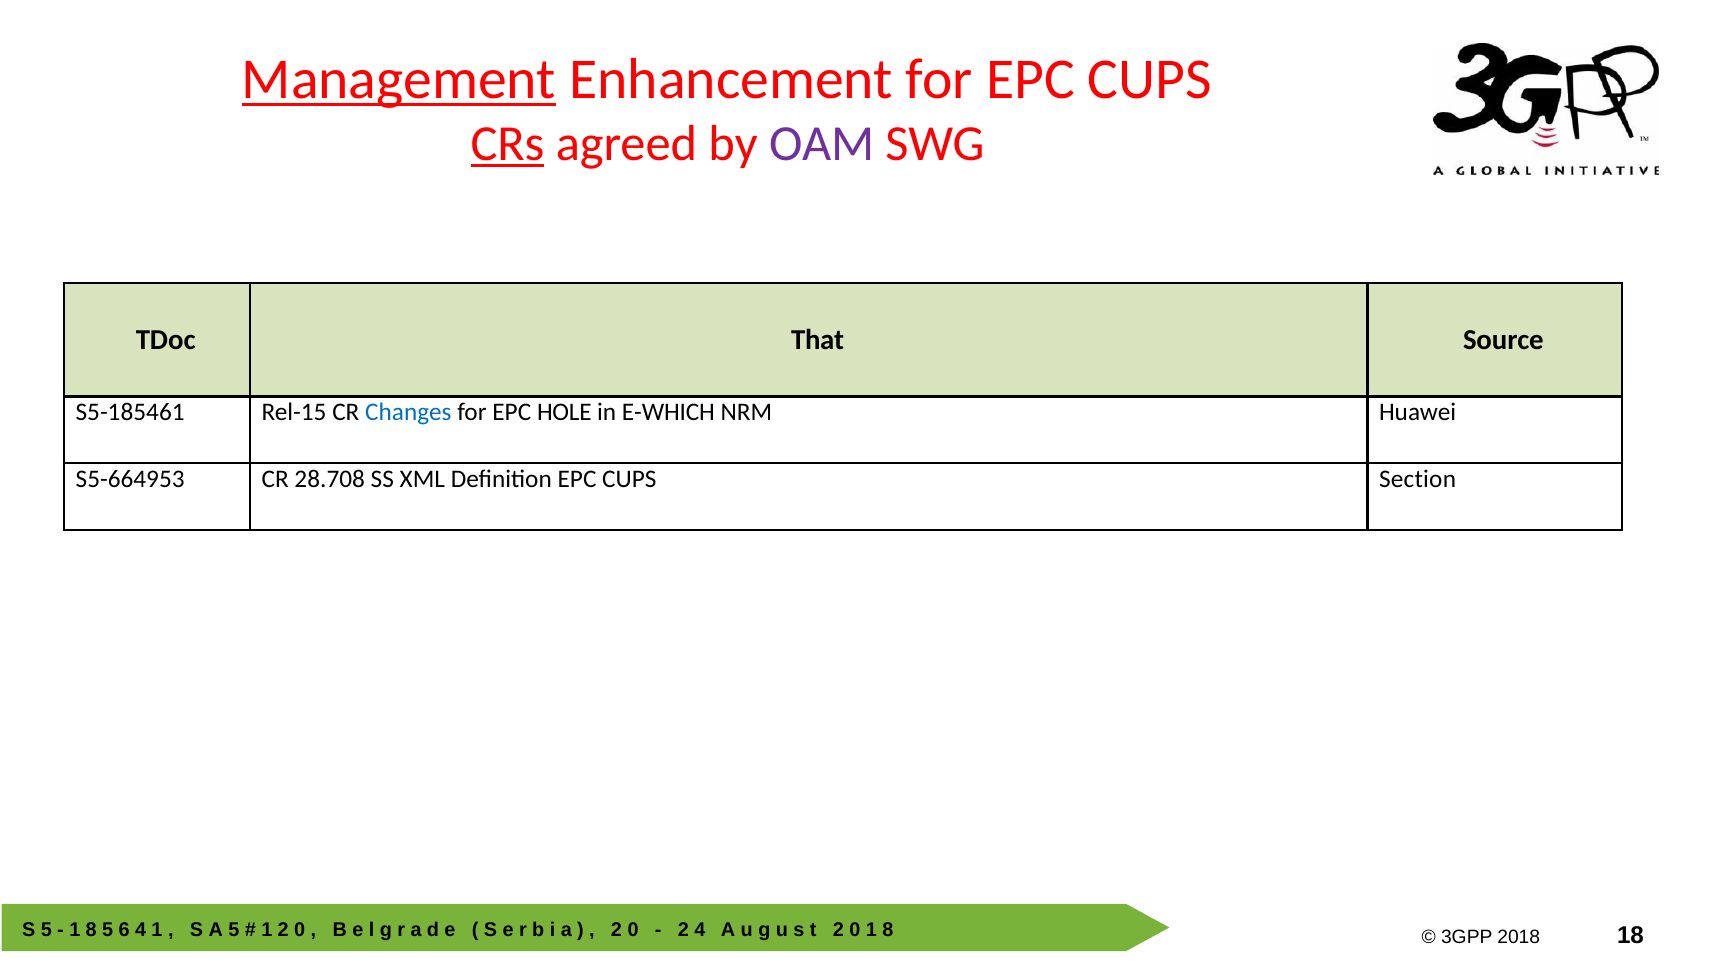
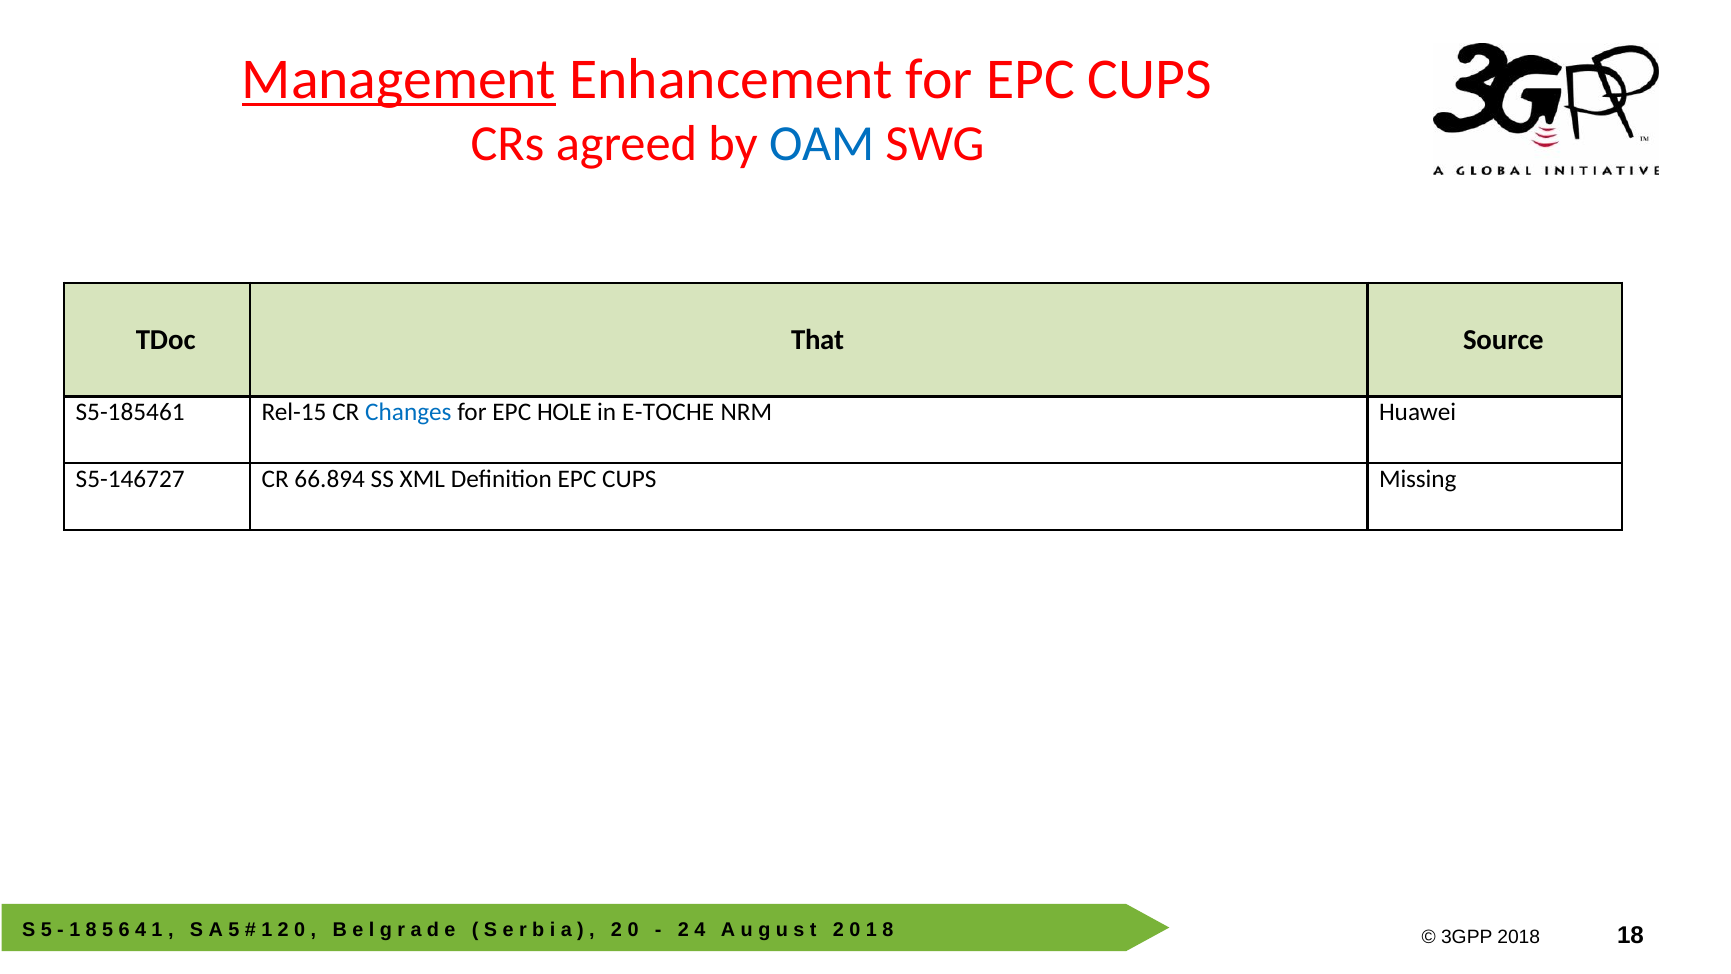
CRs underline: present -> none
OAM colour: purple -> blue
E-WHICH: E-WHICH -> E-TOCHE
S5-664953: S5-664953 -> S5-146727
28.708: 28.708 -> 66.894
Section: Section -> Missing
